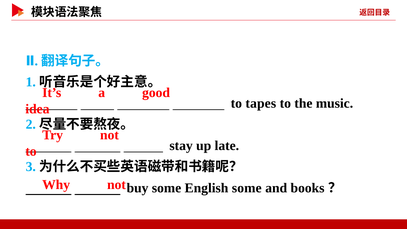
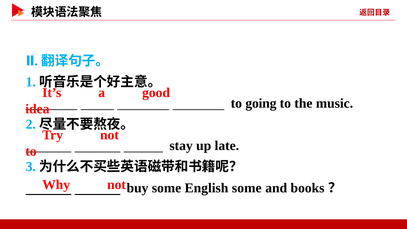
tapes: tapes -> going
